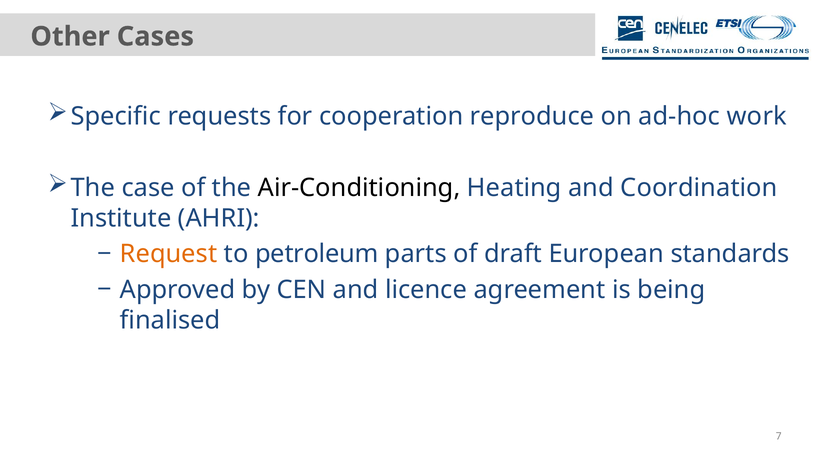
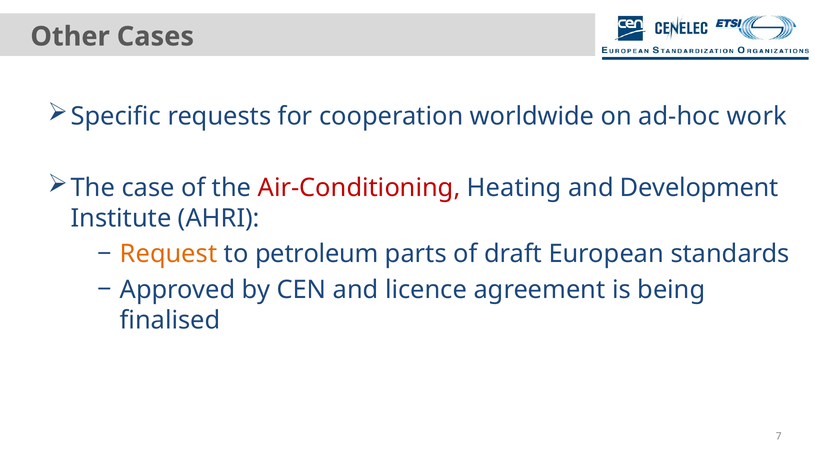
reproduce: reproduce -> worldwide
Air-Conditioning colour: black -> red
Coordination: Coordination -> Development
